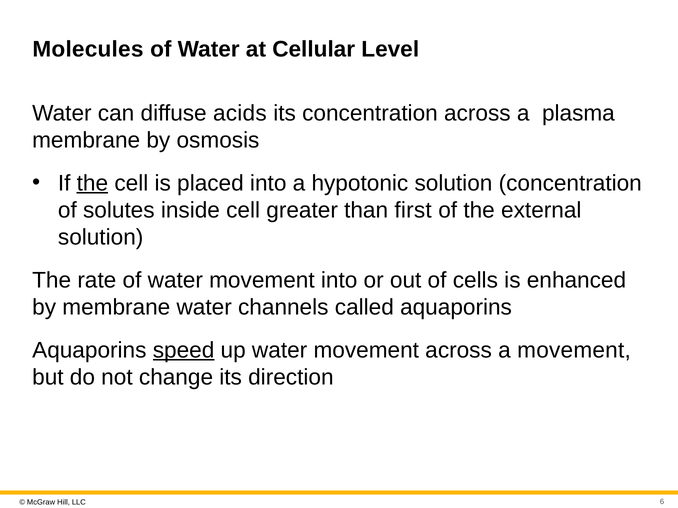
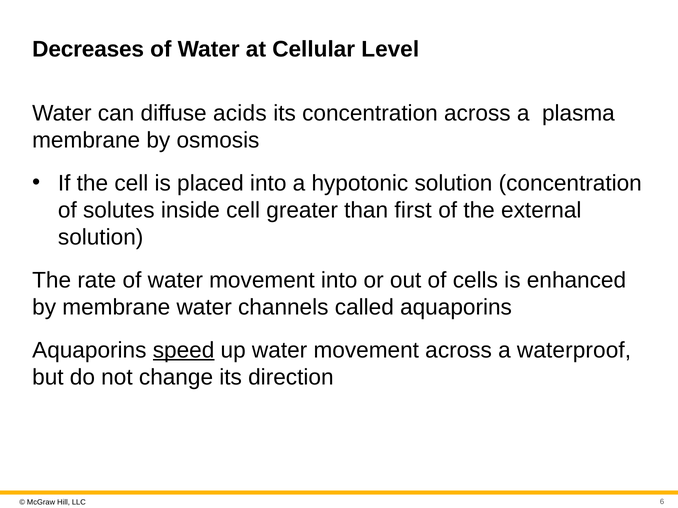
Molecules: Molecules -> Decreases
the at (92, 183) underline: present -> none
a movement: movement -> waterproof
